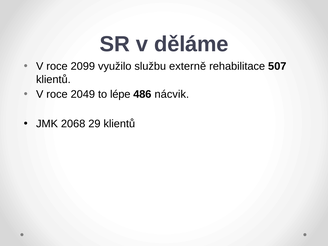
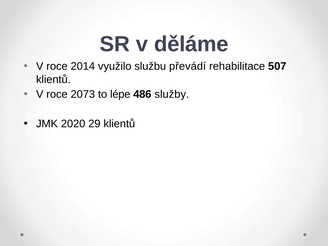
2099: 2099 -> 2014
externě: externě -> převádí
2049: 2049 -> 2073
nácvik: nácvik -> služby
2068: 2068 -> 2020
